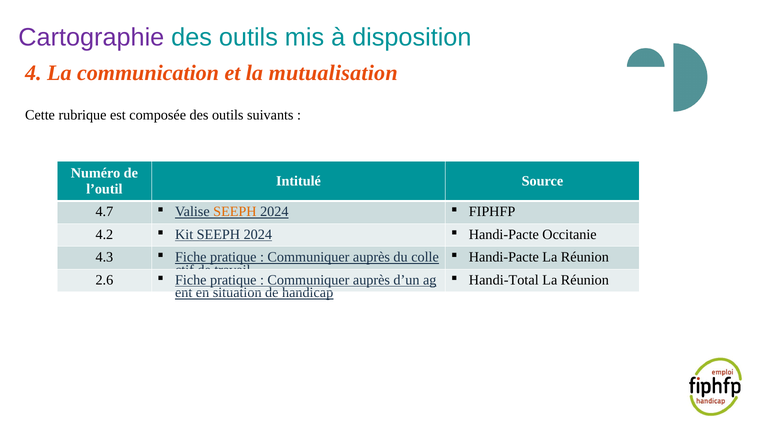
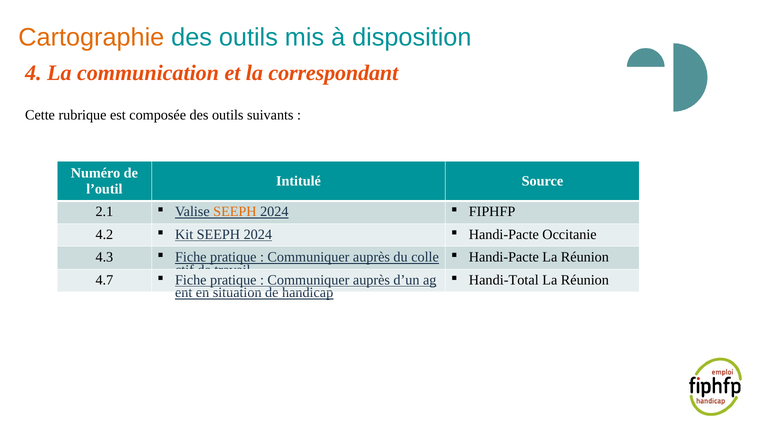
Cartographie colour: purple -> orange
mutualisation: mutualisation -> correspondant
4.7: 4.7 -> 2.1
2.6: 2.6 -> 4.7
